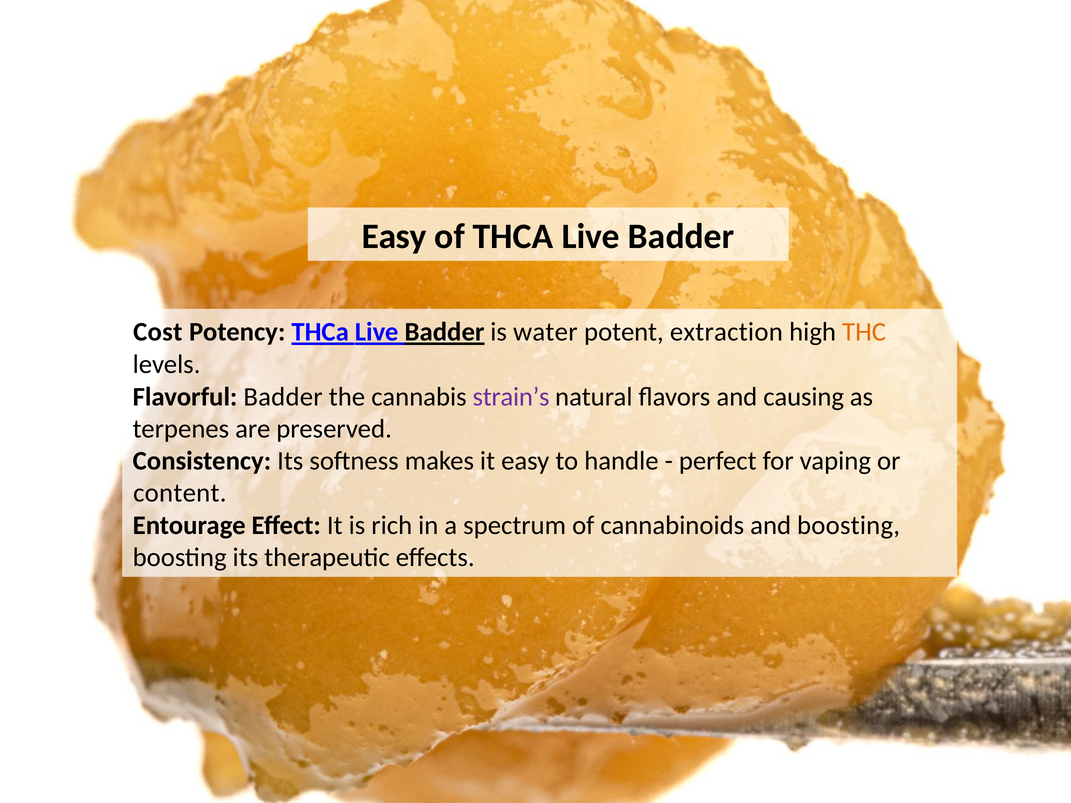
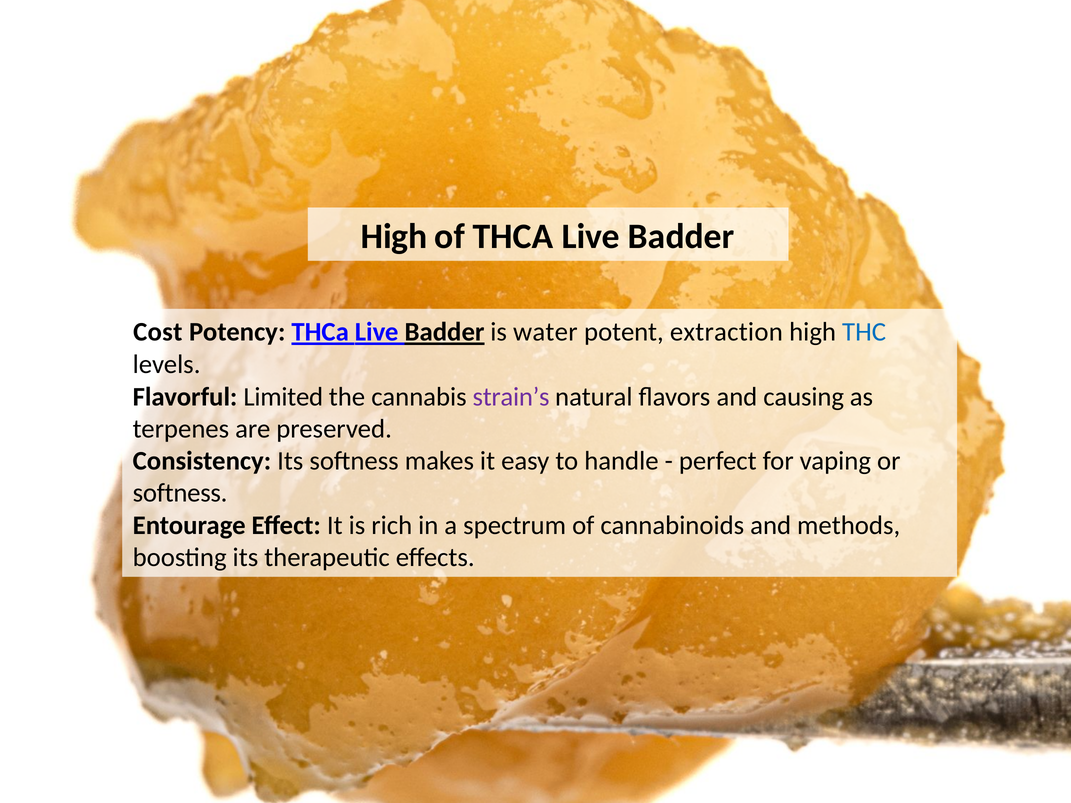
Easy at (394, 237): Easy -> High
THC colour: orange -> blue
Flavorful Badder: Badder -> Limited
content at (180, 493): content -> softness
and boosting: boosting -> methods
